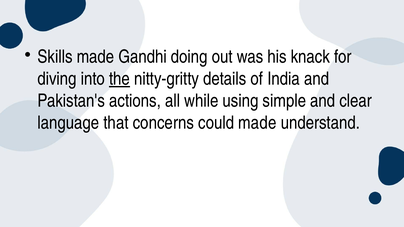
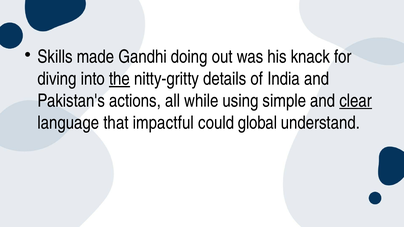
clear underline: none -> present
concerns: concerns -> impactful
could made: made -> global
